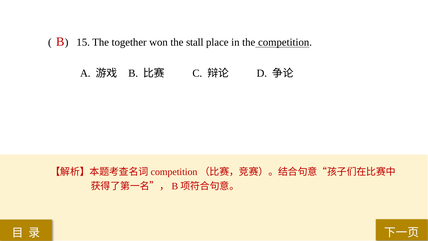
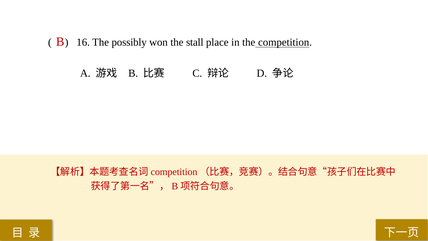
15: 15 -> 16
together: together -> possibly
